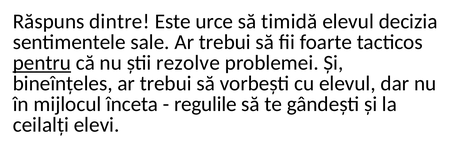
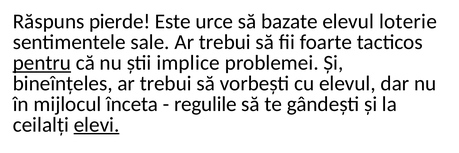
dintre: dintre -> pierde
timidă: timidă -> bazate
decizia: decizia -> loterie
rezolve: rezolve -> implice
elevi underline: none -> present
